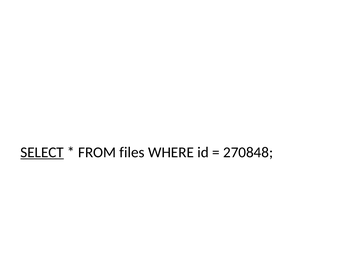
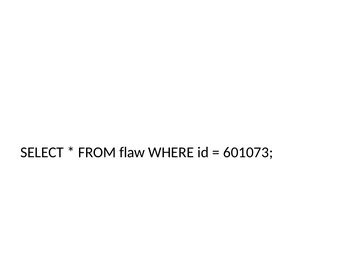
SELECT underline: present -> none
files: files -> flaw
270848: 270848 -> 601073
